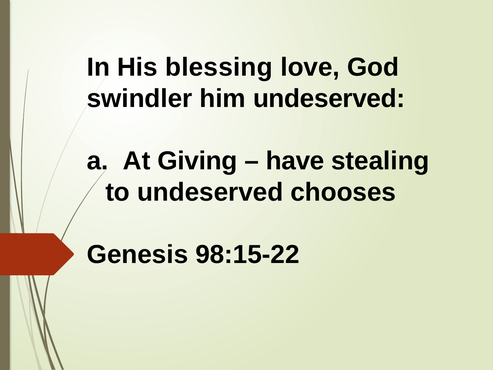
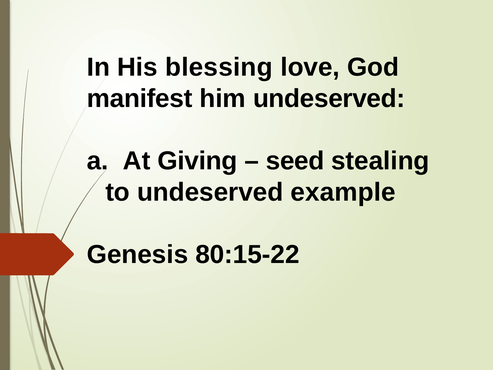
swindler: swindler -> manifest
have: have -> seed
chooses: chooses -> example
98:15-22: 98:15-22 -> 80:15-22
